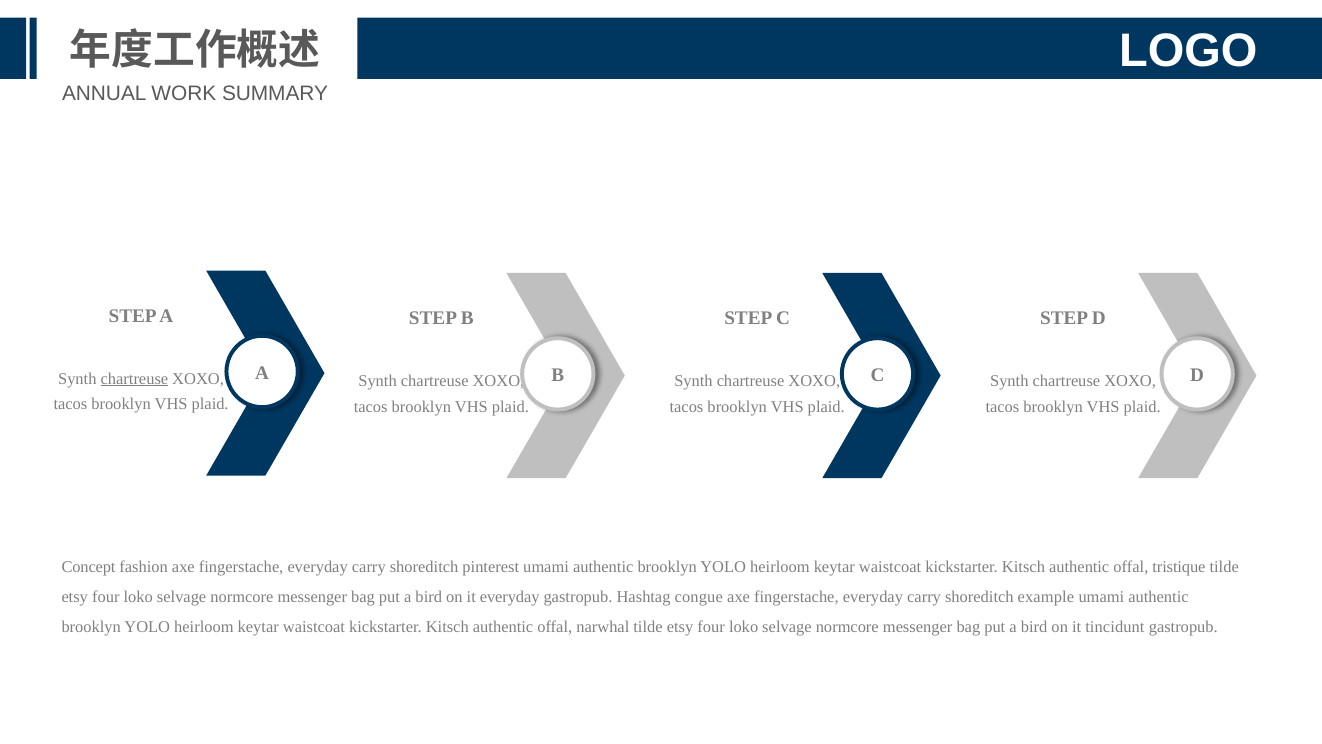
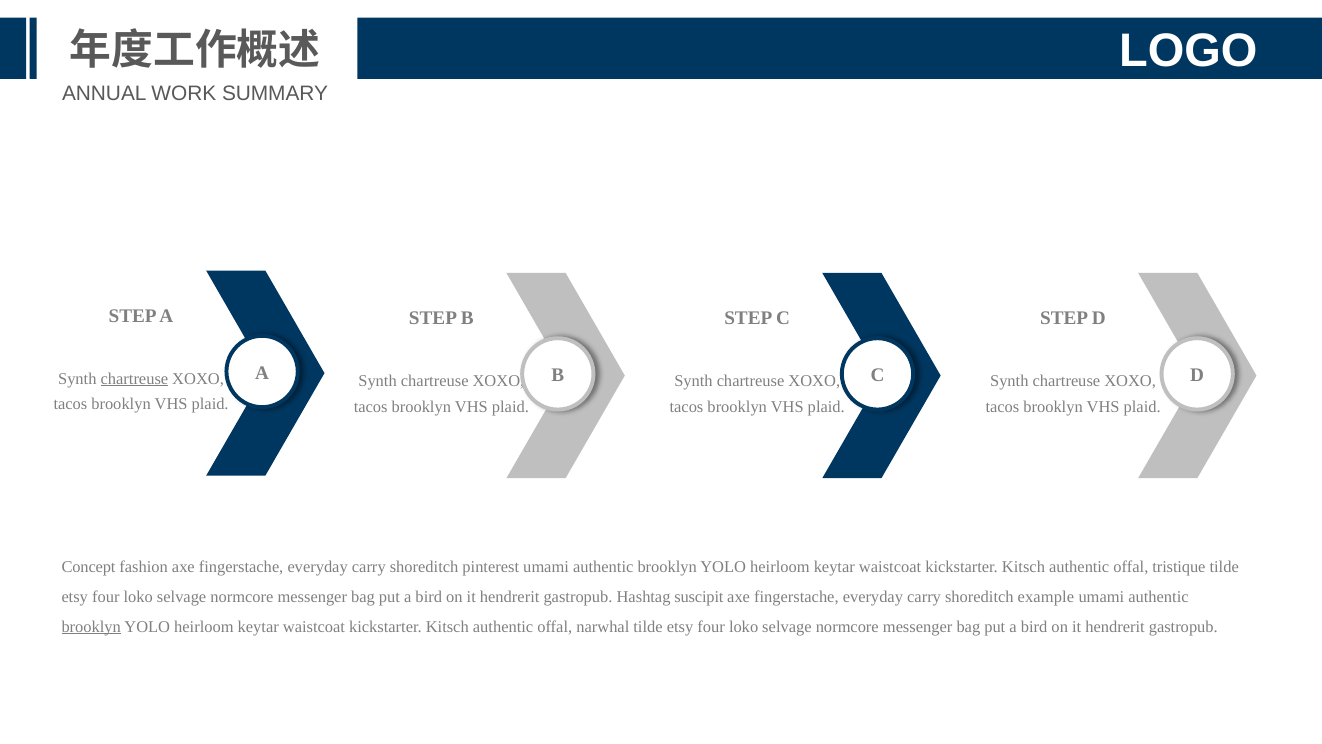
everyday at (510, 597): everyday -> hendrerit
congue: congue -> suscipit
brooklyn at (91, 626) underline: none -> present
tincidunt at (1115, 626): tincidunt -> hendrerit
